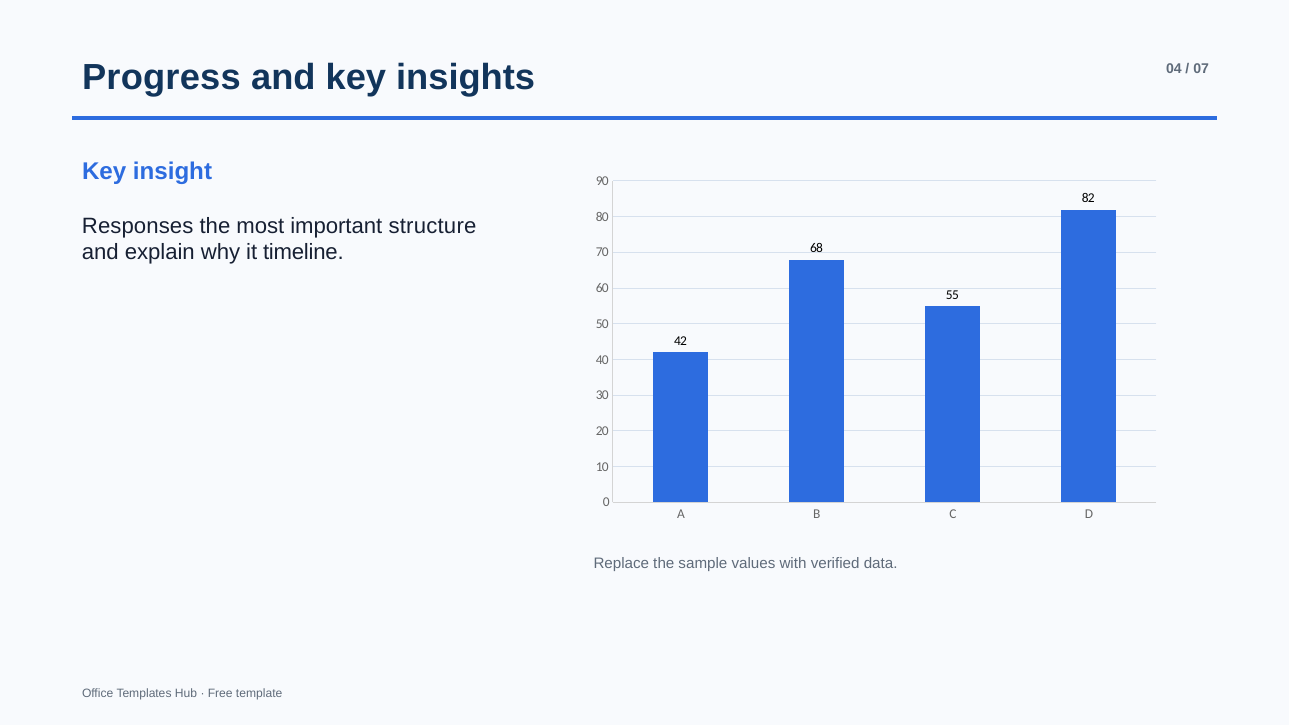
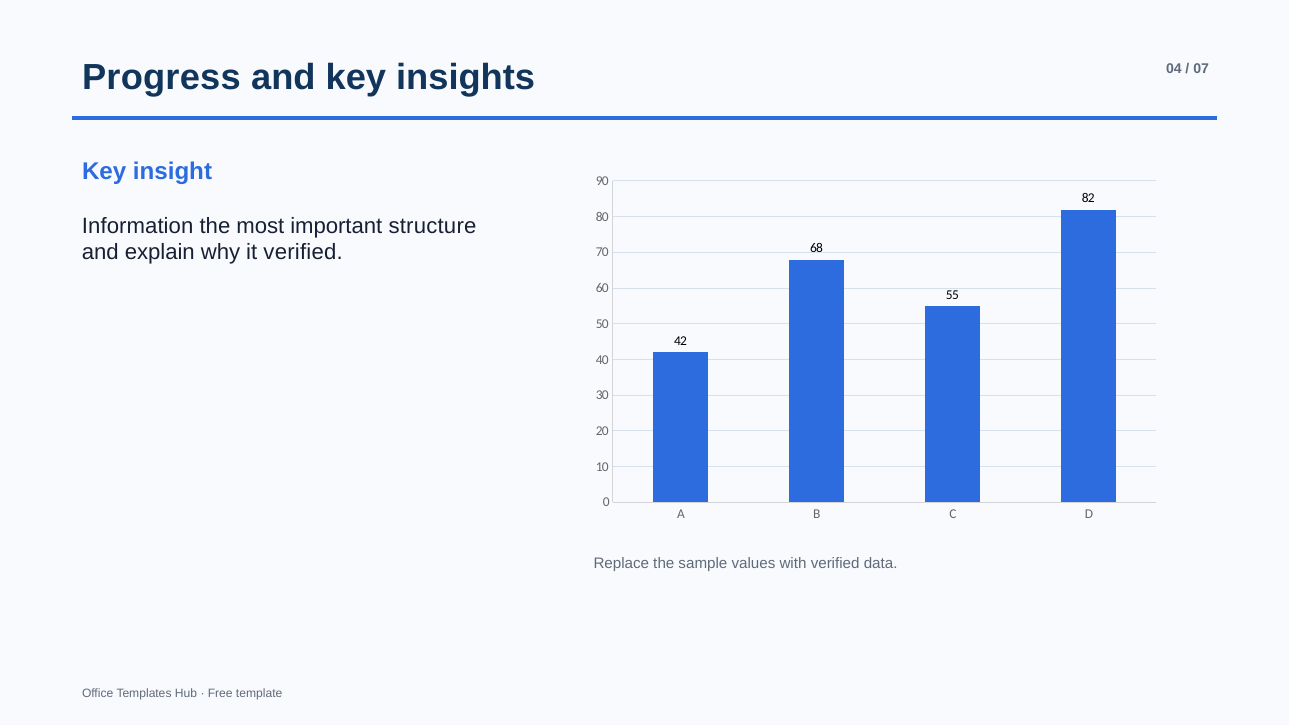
Responses: Responses -> Information
it timeline: timeline -> verified
